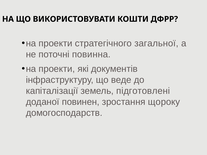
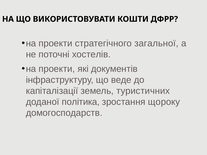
повинна: повинна -> хостелів
підготовлені: підготовлені -> туристичних
повинен: повинен -> політика
